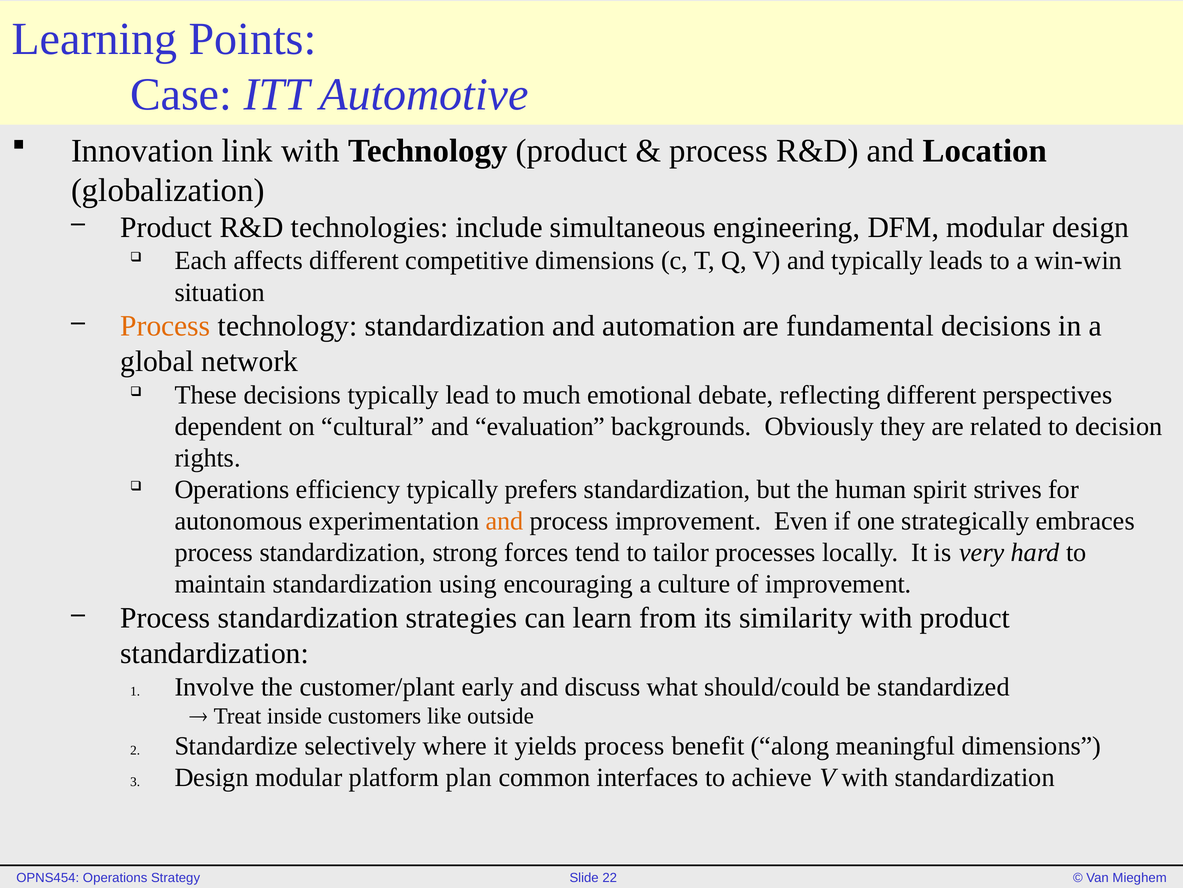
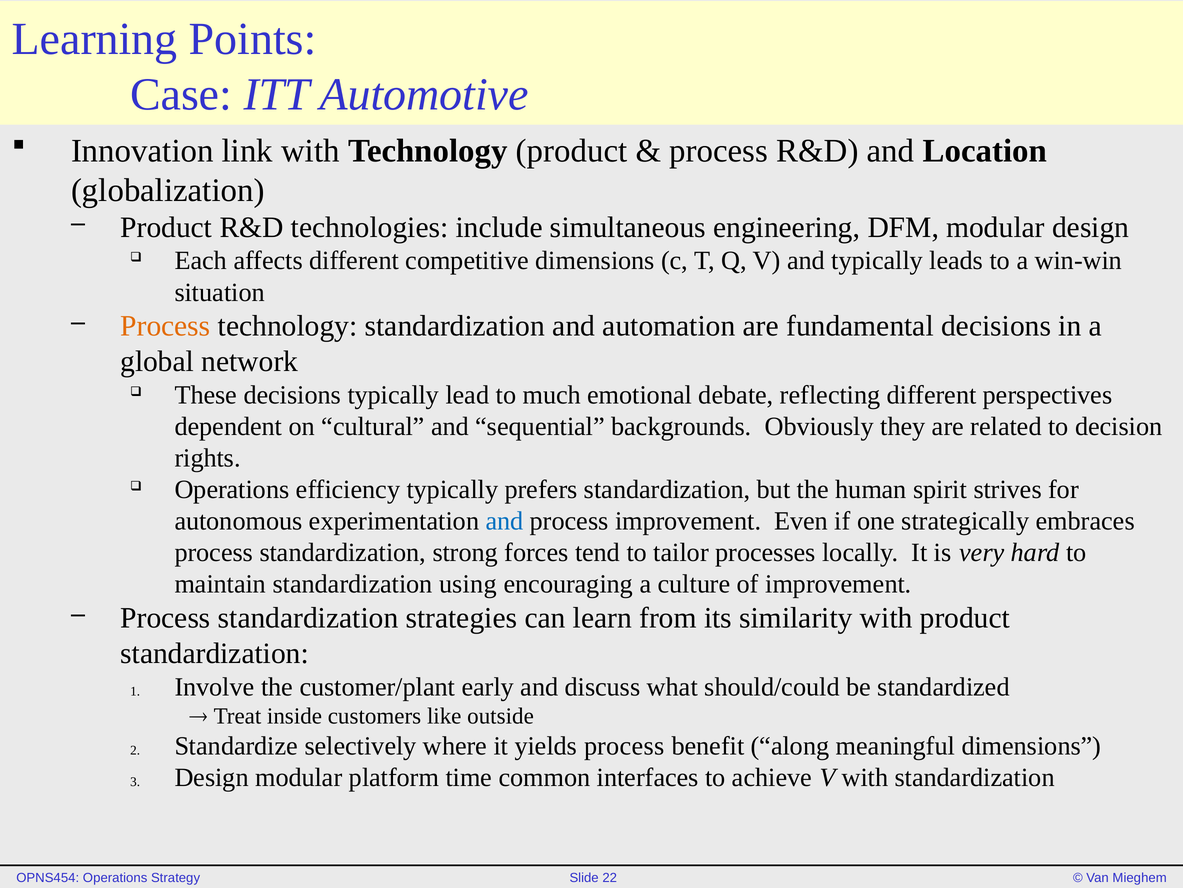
evaluation: evaluation -> sequential
and at (504, 521) colour: orange -> blue
plan: plan -> time
